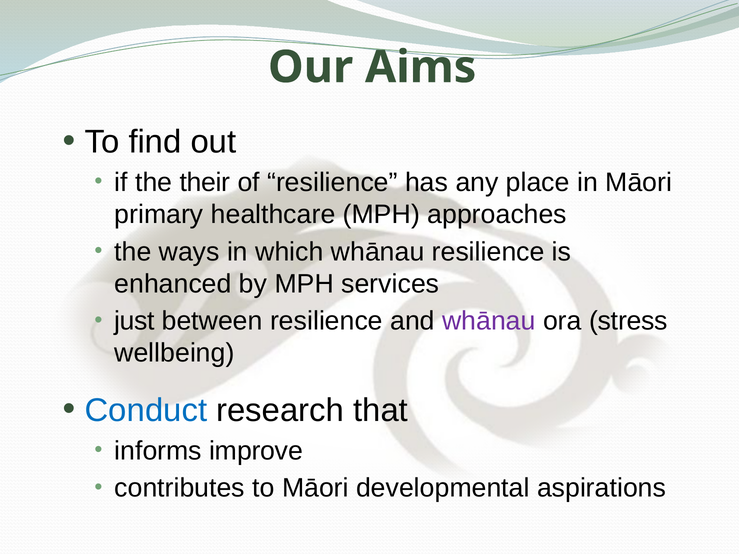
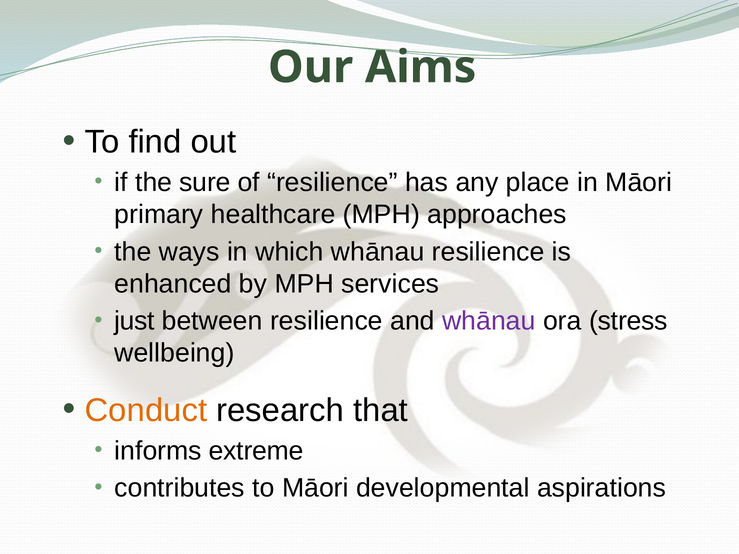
their: their -> sure
Conduct colour: blue -> orange
improve: improve -> extreme
